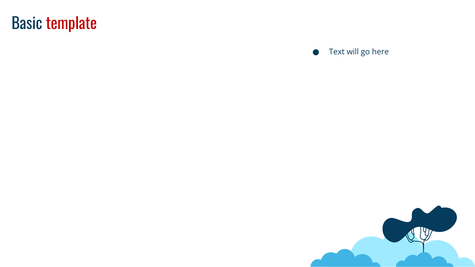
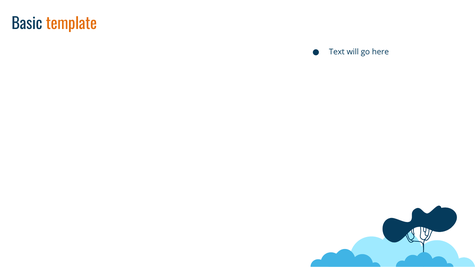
template colour: red -> orange
